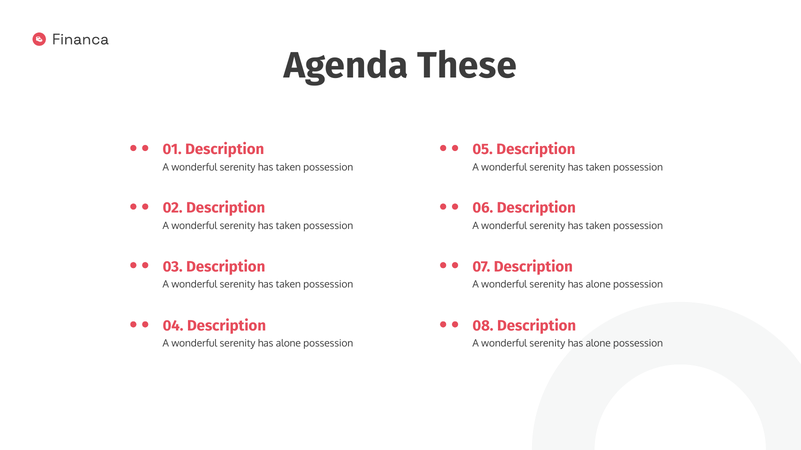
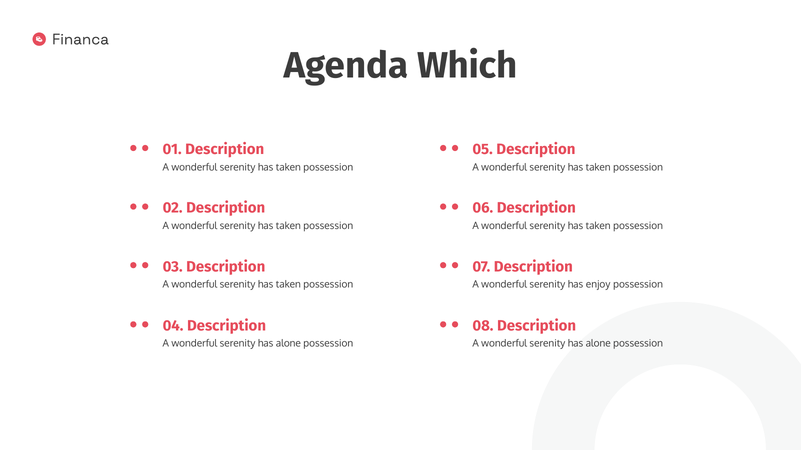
These: These -> Which
alone at (598, 285): alone -> enjoy
